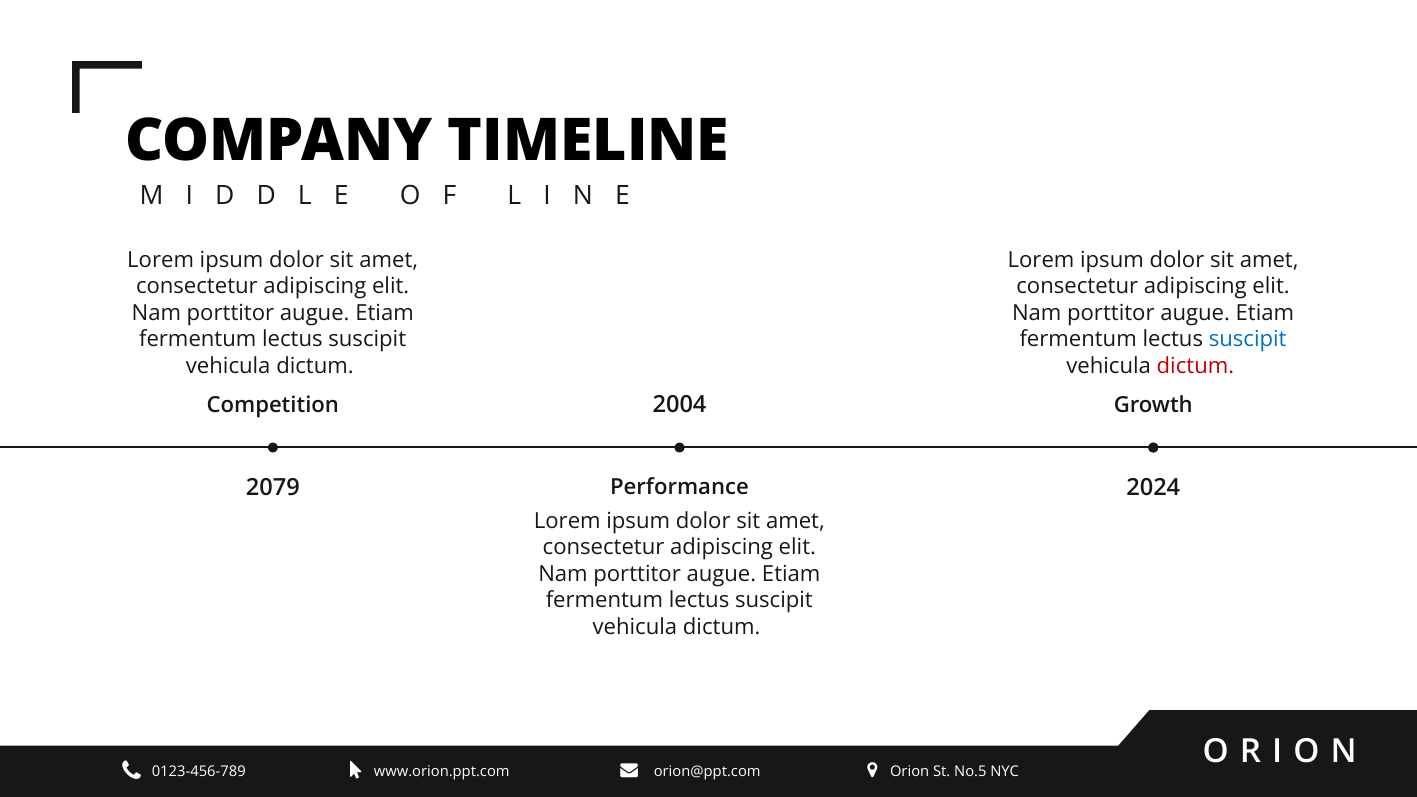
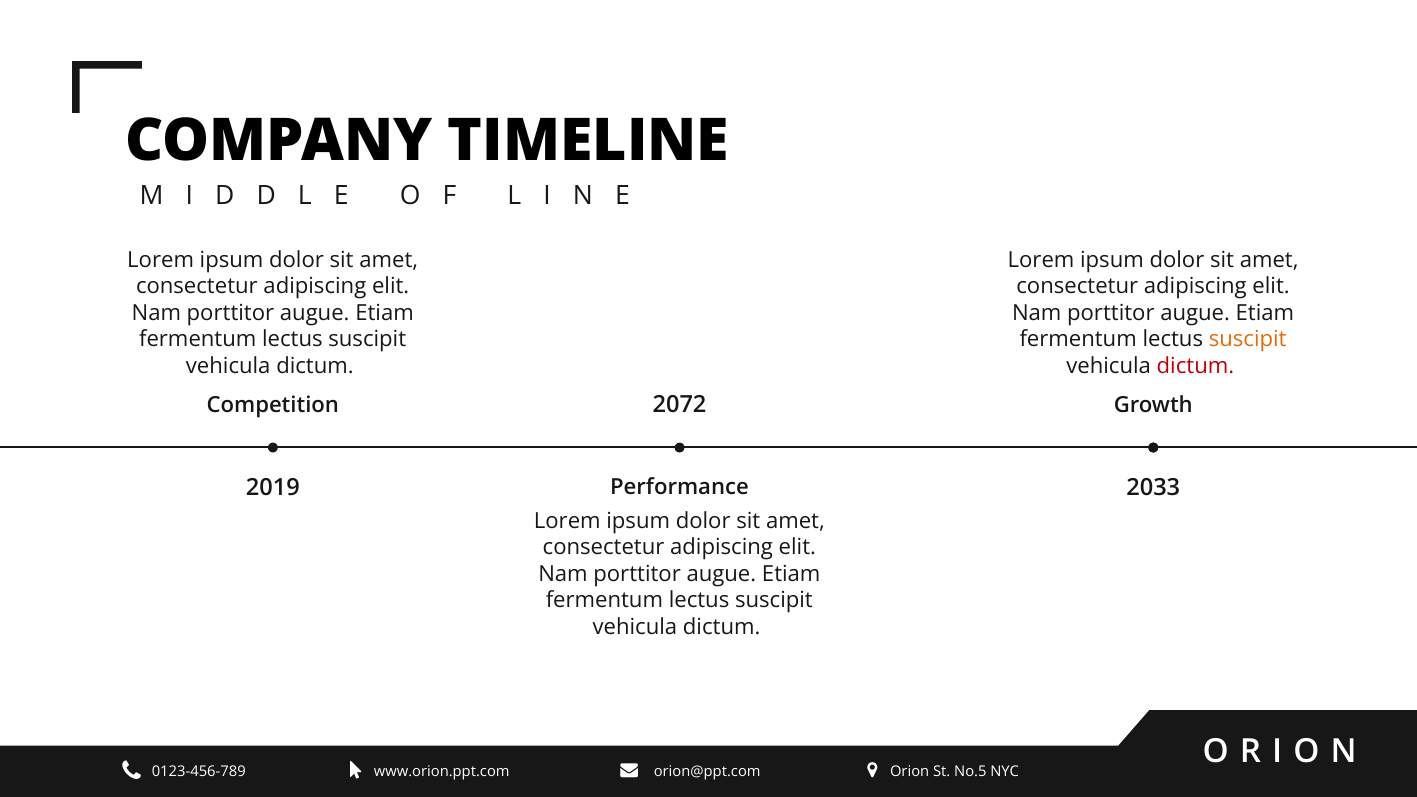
suscipit at (1248, 340) colour: blue -> orange
2004: 2004 -> 2072
2079: 2079 -> 2019
2024: 2024 -> 2033
